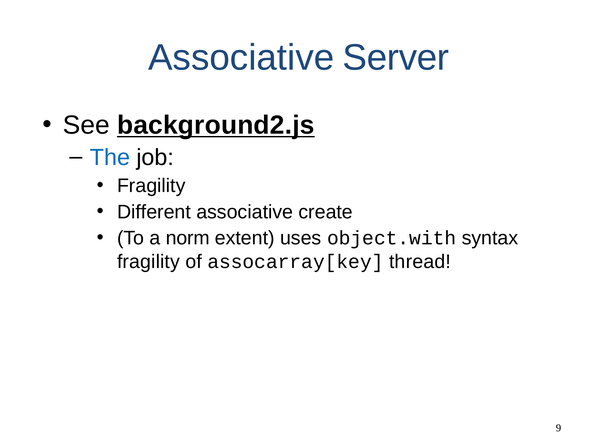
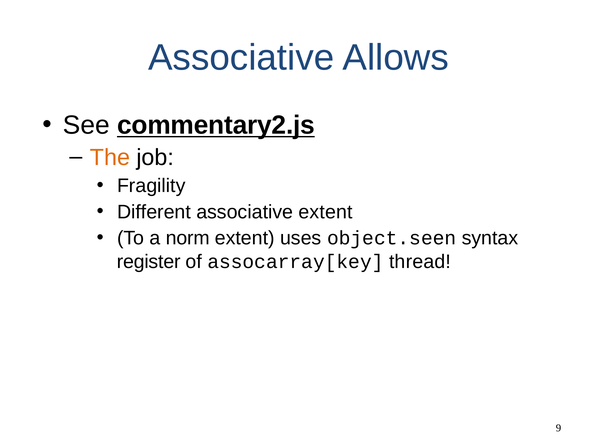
Server: Server -> Allows
background2.js: background2.js -> commentary2.js
The colour: blue -> orange
associative create: create -> extent
object.with: object.with -> object.seen
fragility at (149, 262): fragility -> register
